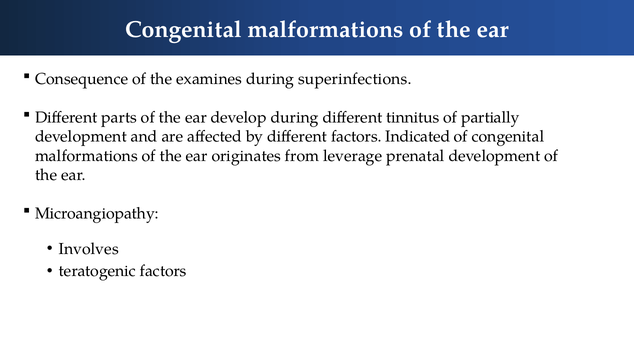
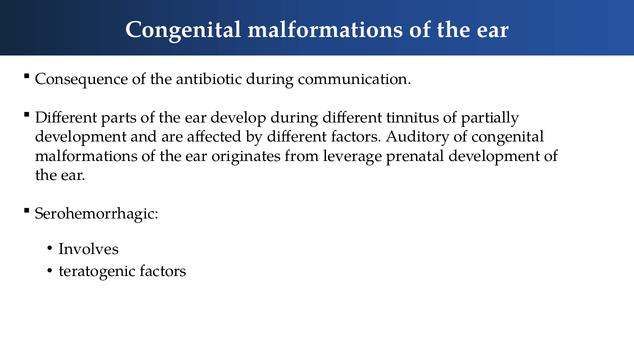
examines: examines -> antibiotic
superinfections: superinfections -> communication
Indicated: Indicated -> Auditory
Microangiopathy: Microangiopathy -> Serohemorrhagic
